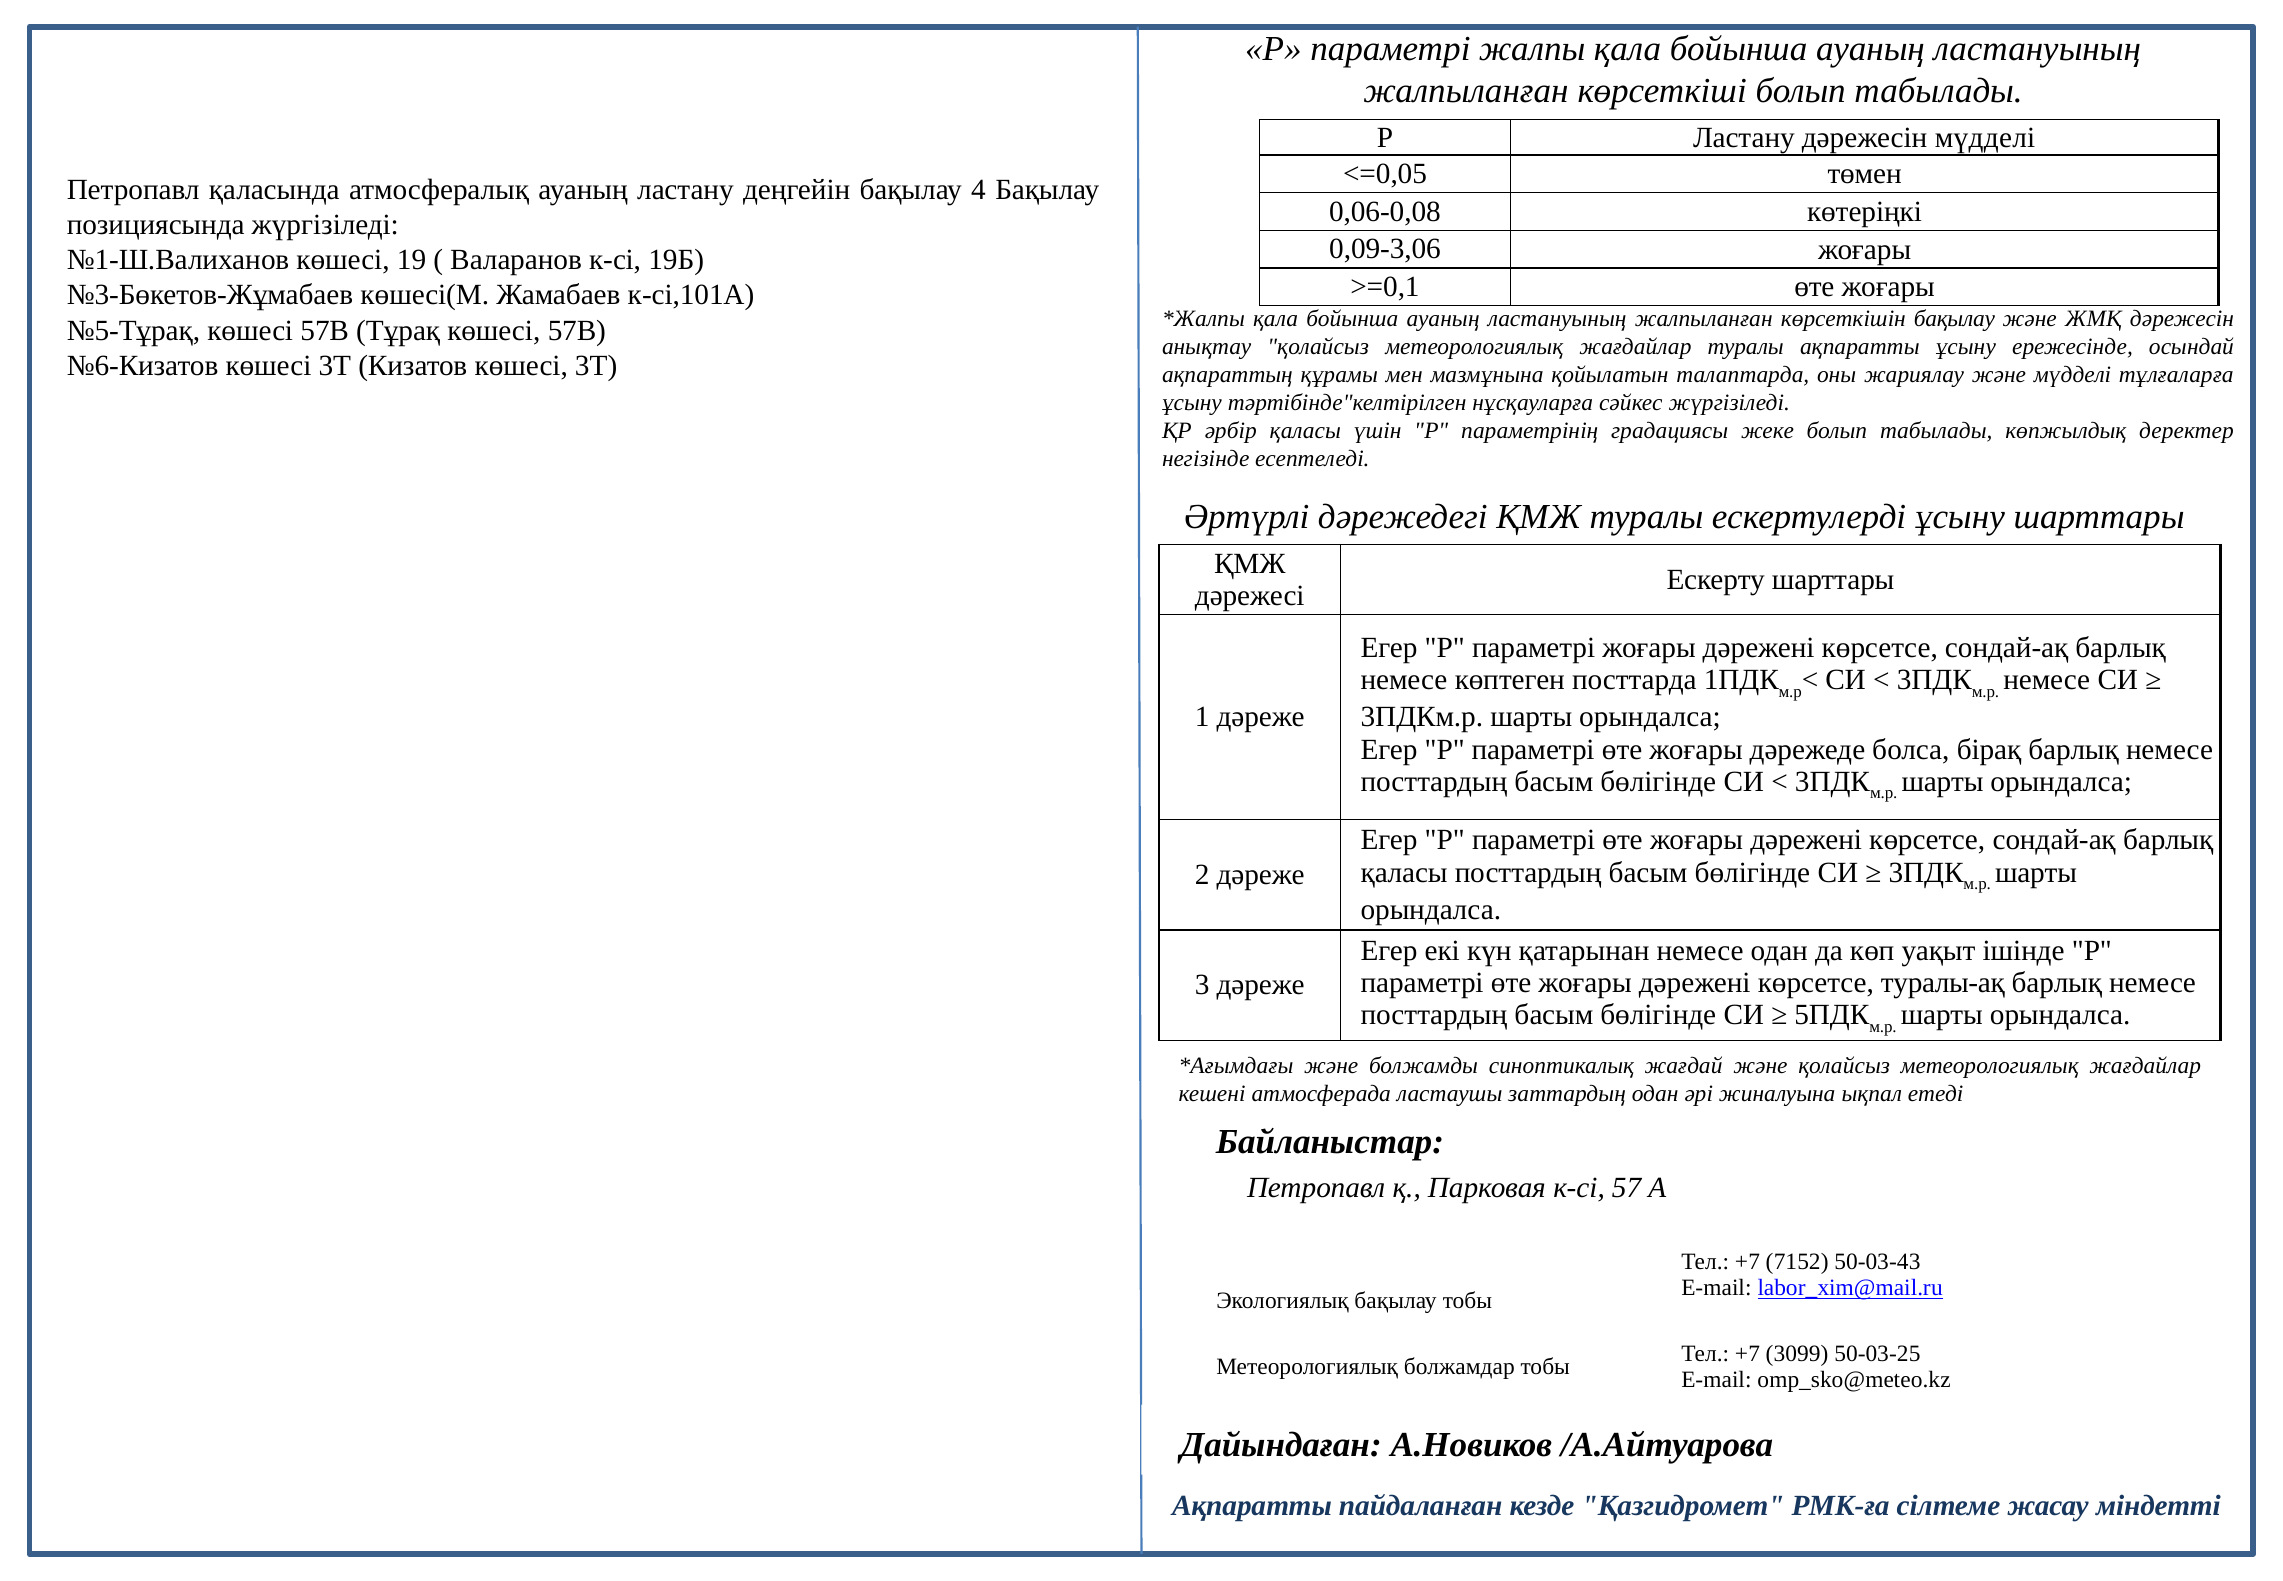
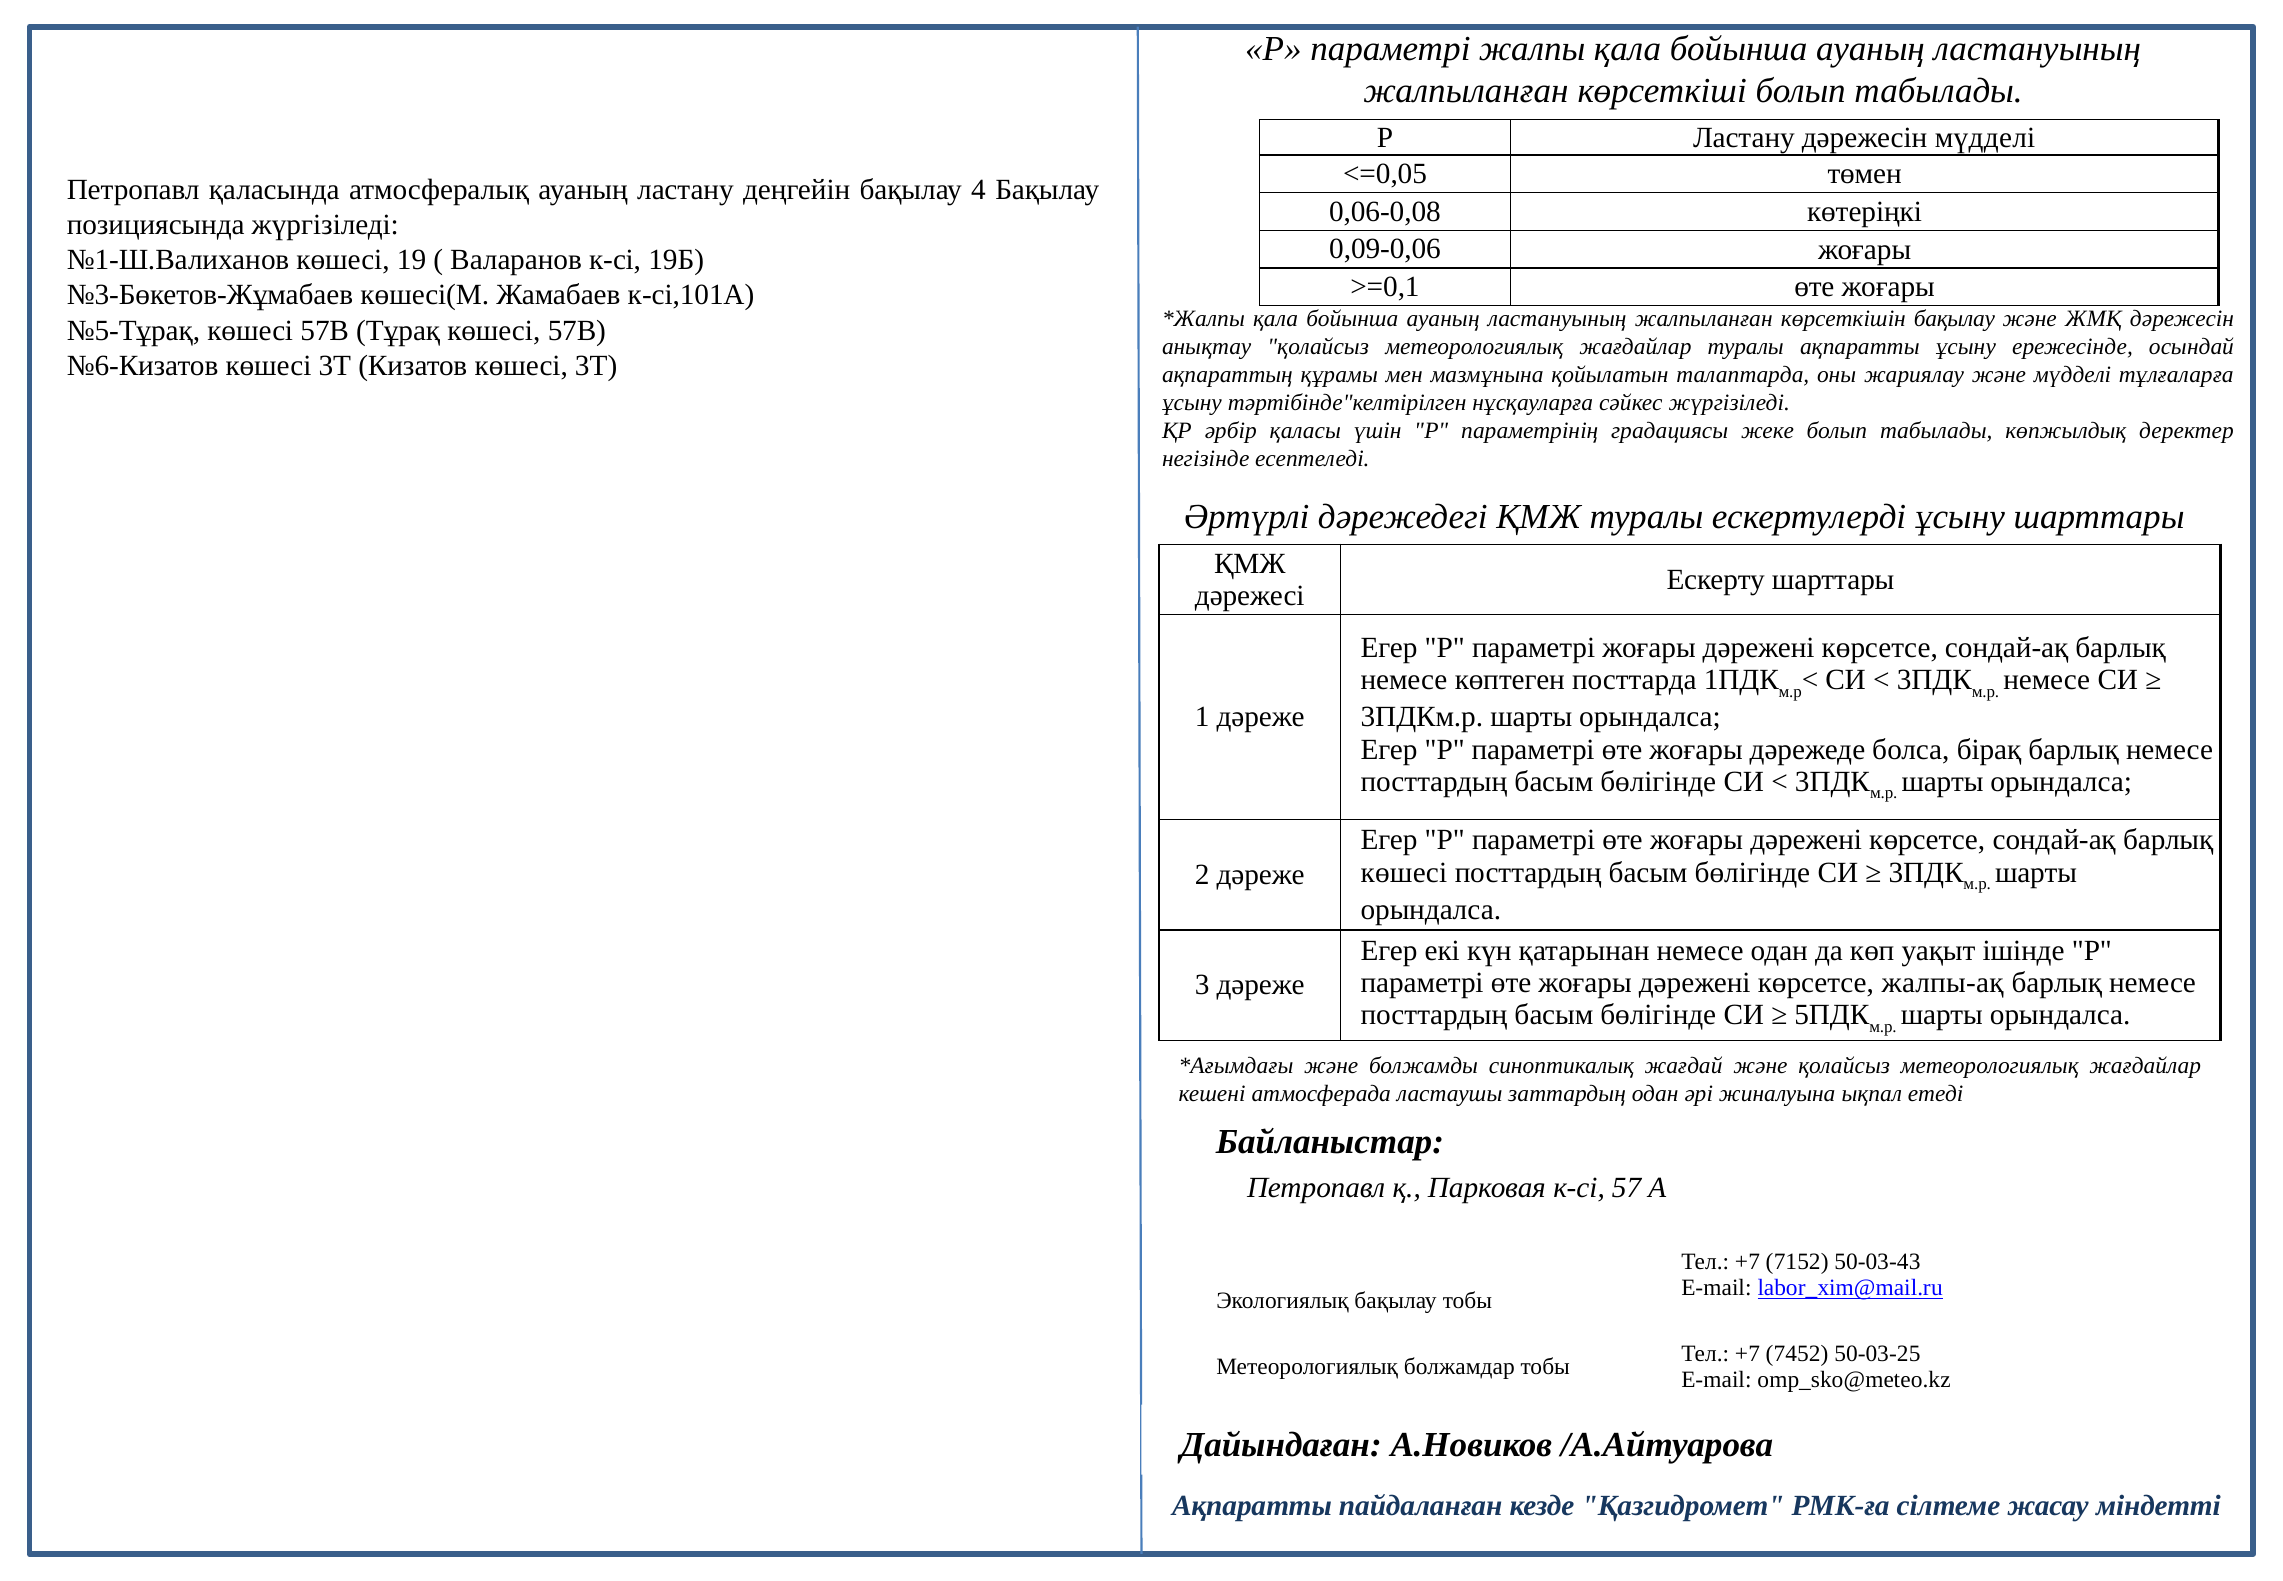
0,09-3,06: 0,09-3,06 -> 0,09-0,06
қаласы at (1404, 872): қаласы -> көшесі
туралы-ақ: туралы-ақ -> жалпы-ақ
3099: 3099 -> 7452
